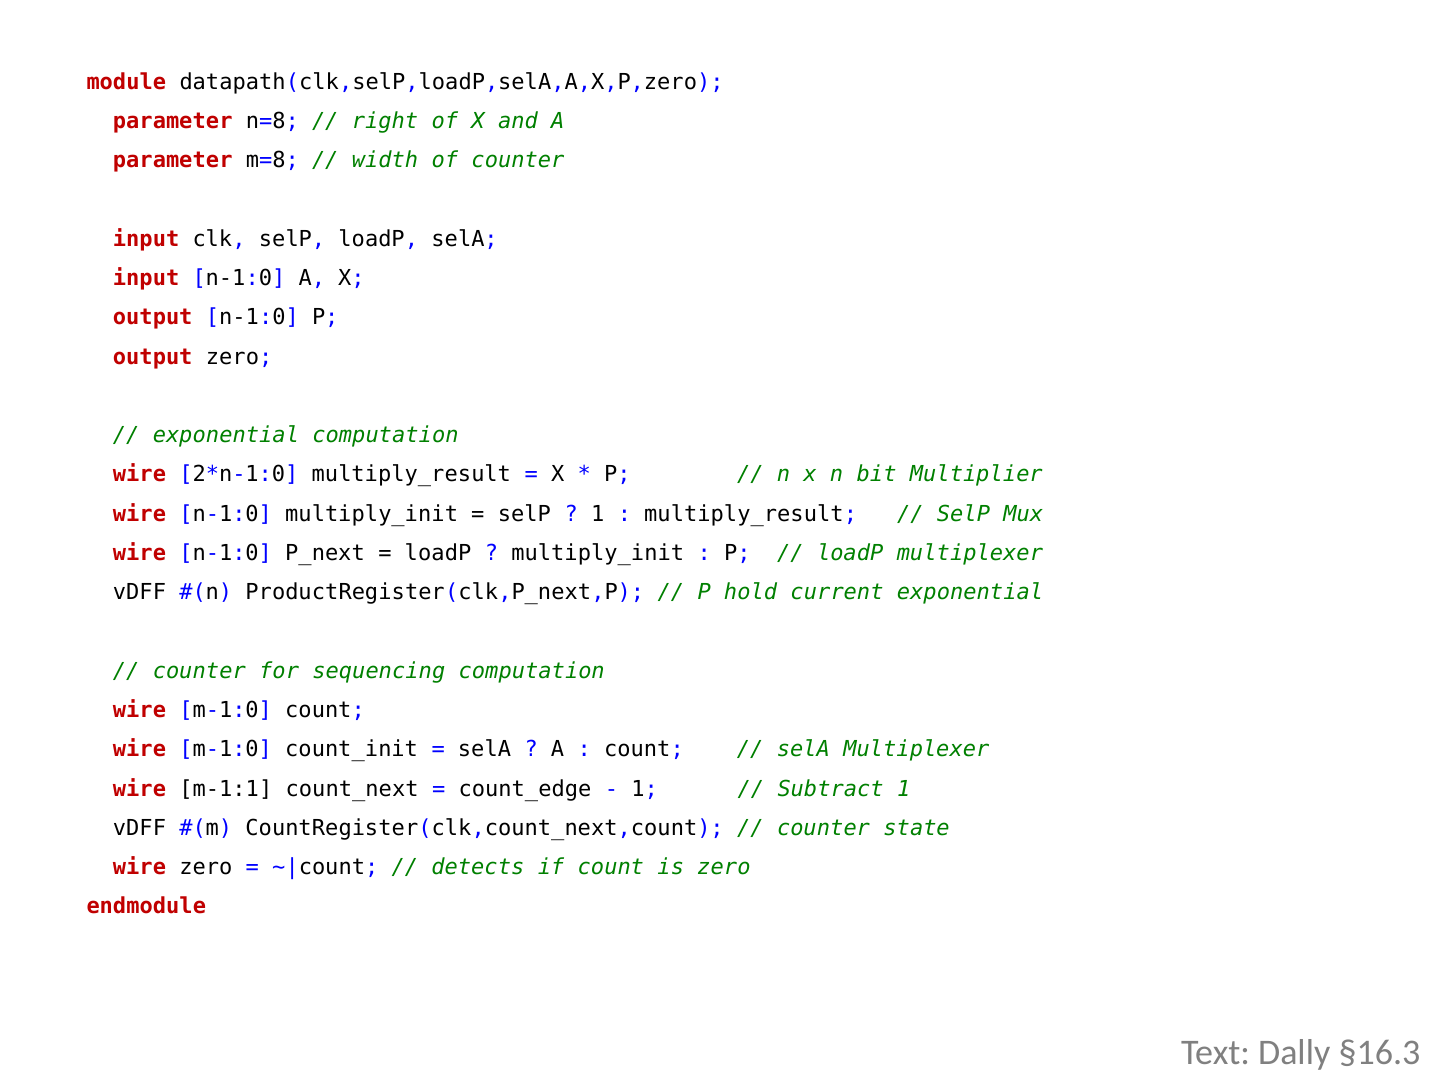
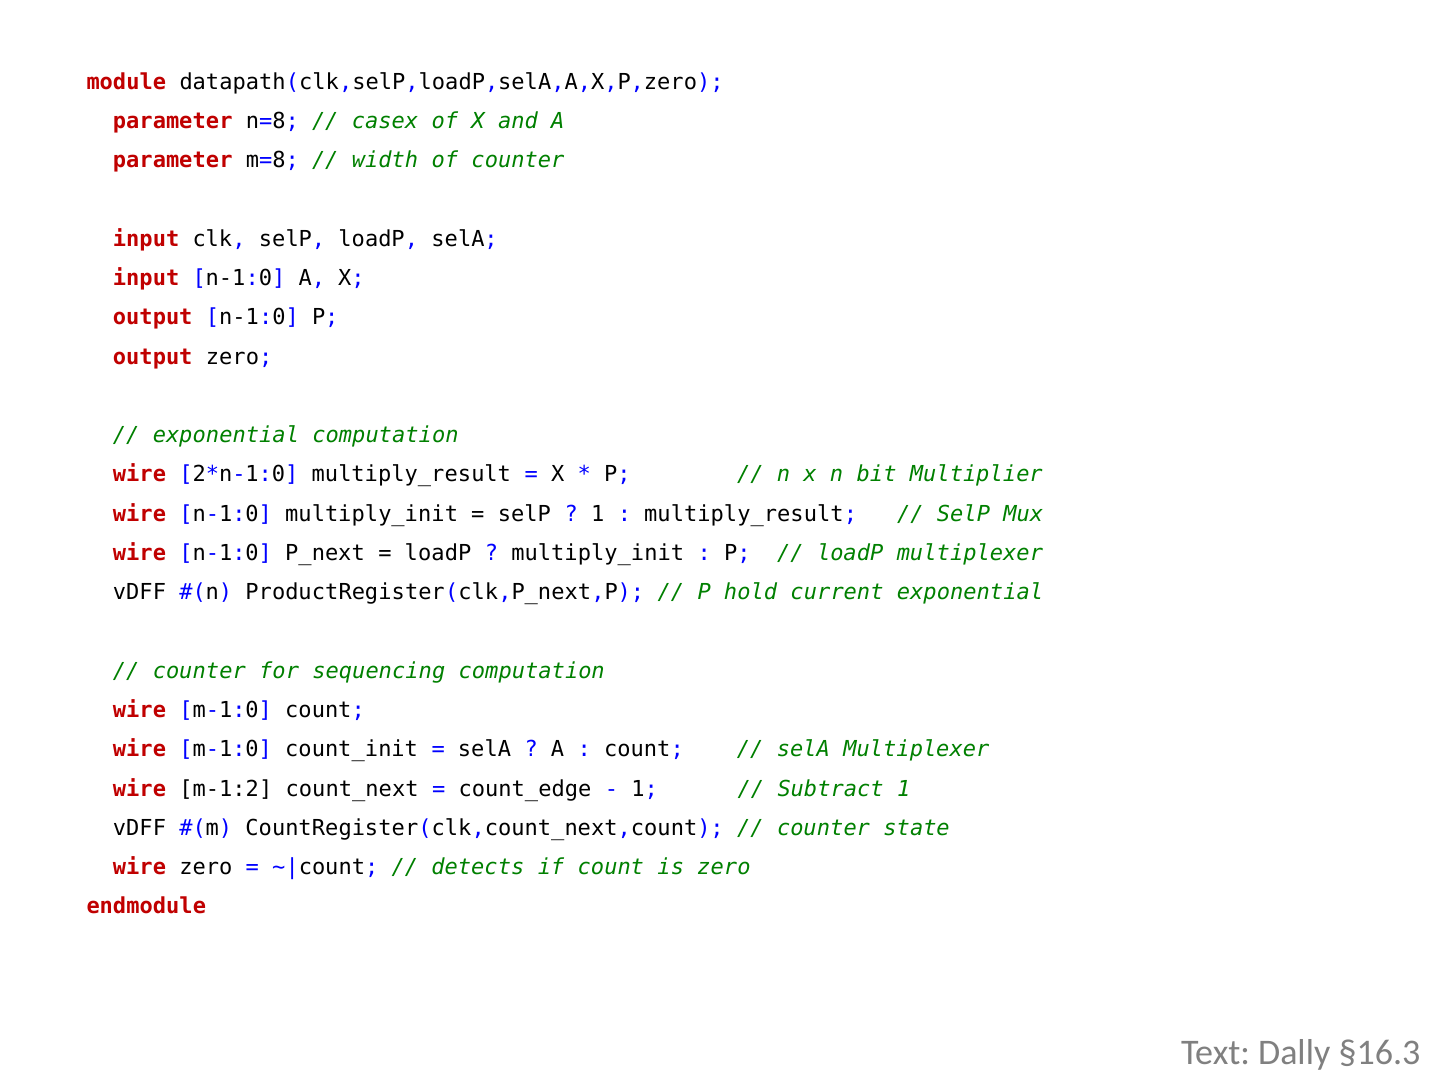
right: right -> casex
m-1:1: m-1:1 -> m-1:2
